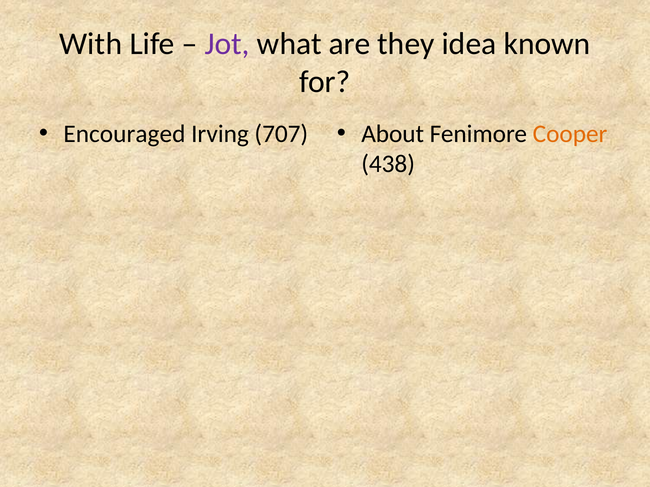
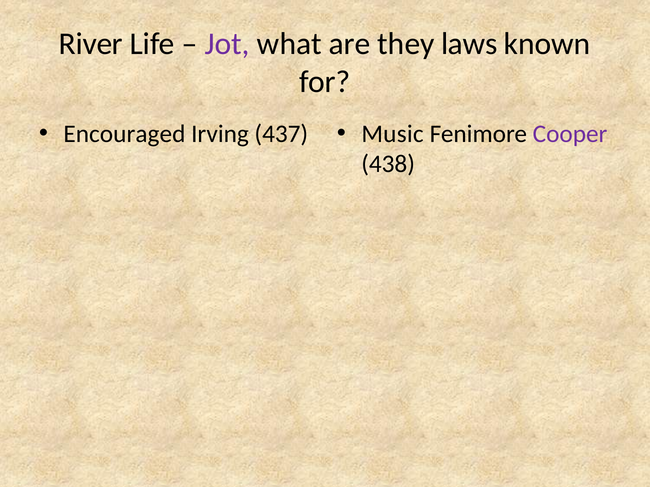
With: With -> River
idea: idea -> laws
707: 707 -> 437
About: About -> Music
Cooper colour: orange -> purple
